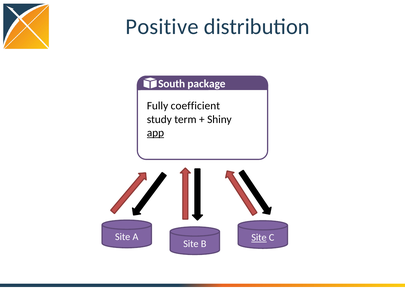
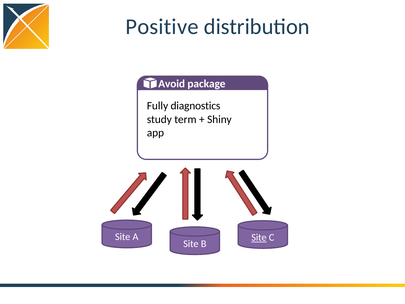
South: South -> Avoid
coefficient: coefficient -> diagnostics
app underline: present -> none
